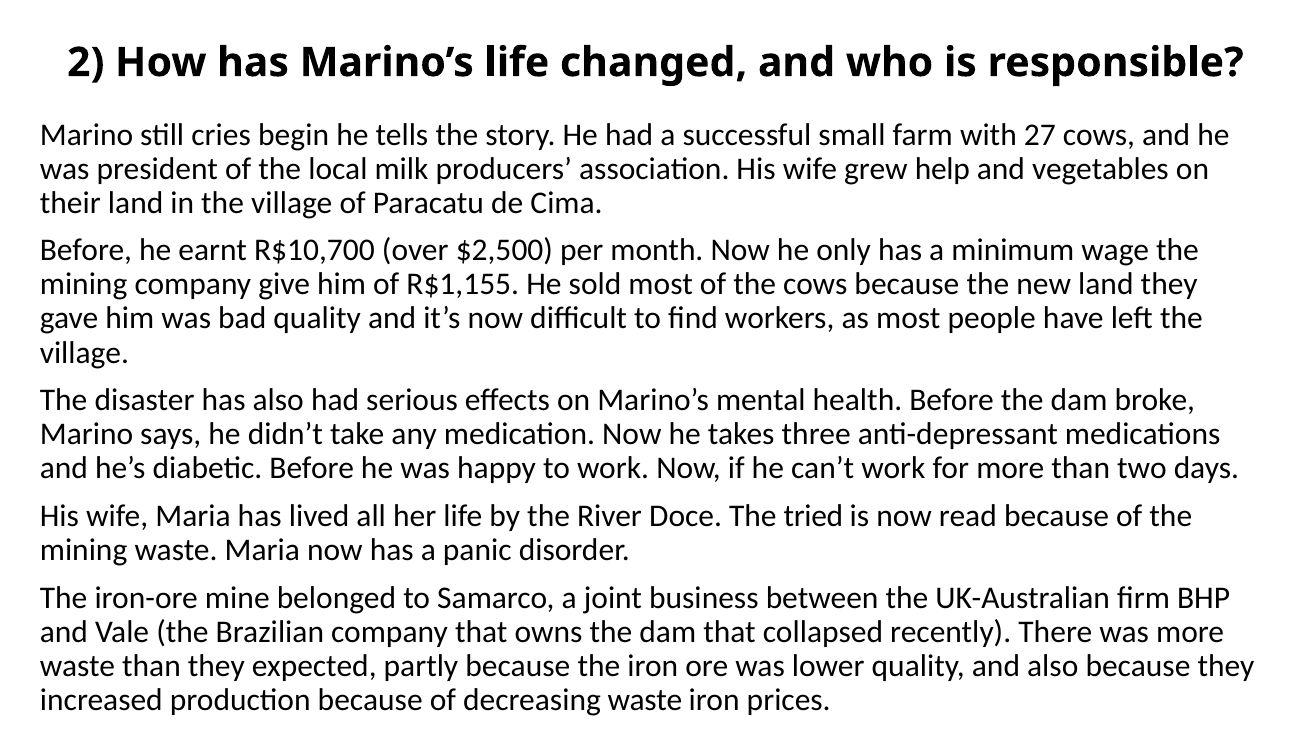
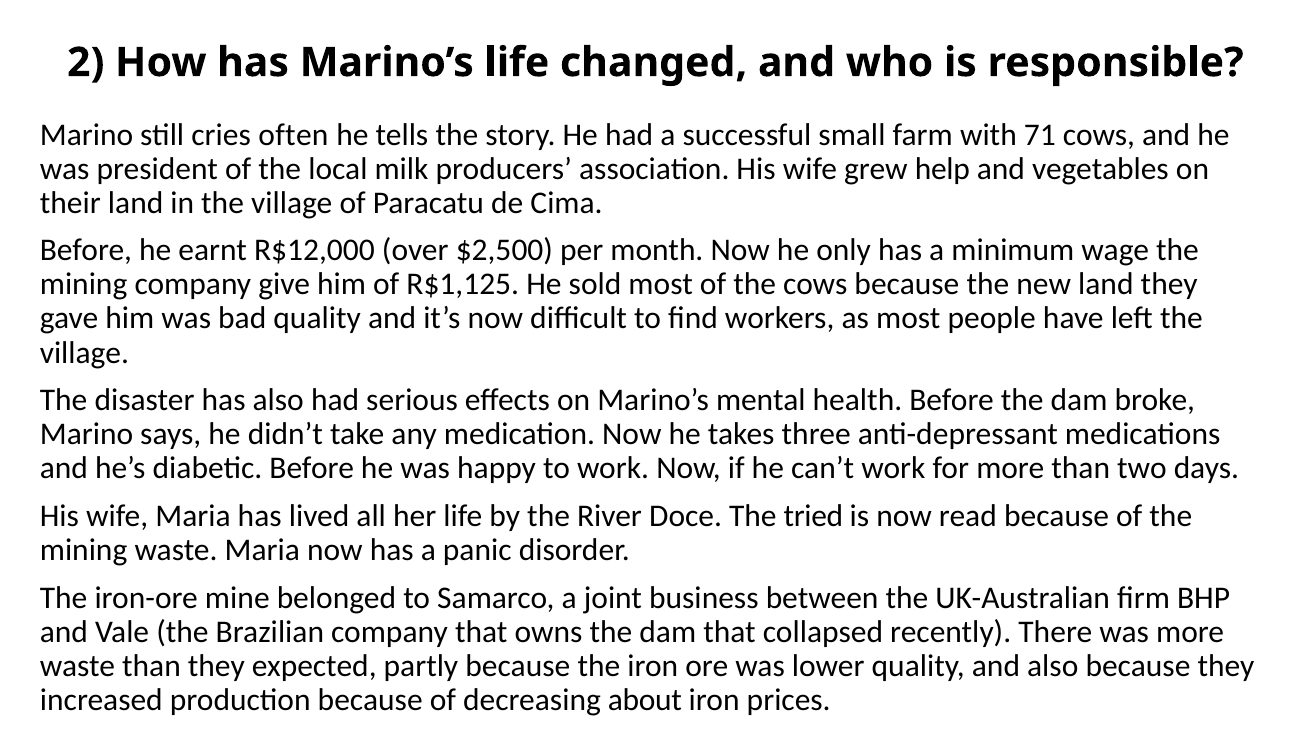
begin: begin -> often
27: 27 -> 71
R$10,700: R$10,700 -> R$12,000
R$1,155: R$1,155 -> R$1,125
decreasing waste: waste -> about
